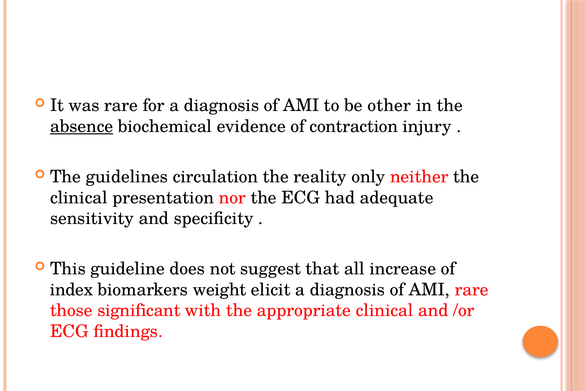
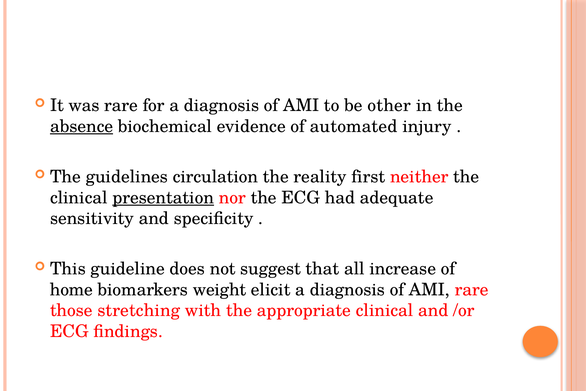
contraction: contraction -> automated
only: only -> first
presentation underline: none -> present
index: index -> home
significant: significant -> stretching
